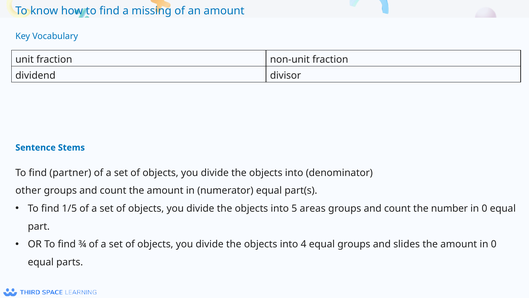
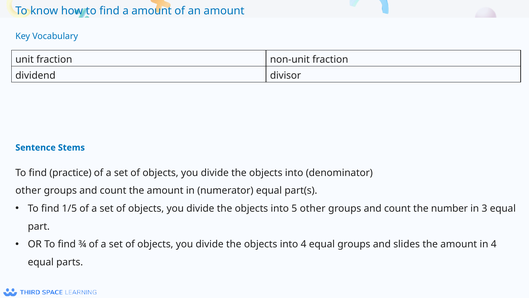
a missing: missing -> amount
partner: partner -> practice
5 areas: areas -> other
0 at (484, 208): 0 -> 3
amount in 0: 0 -> 4
